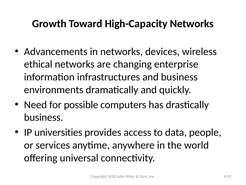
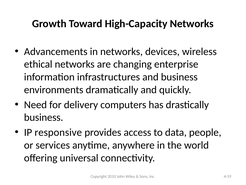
possible: possible -> delivery
universities: universities -> responsive
